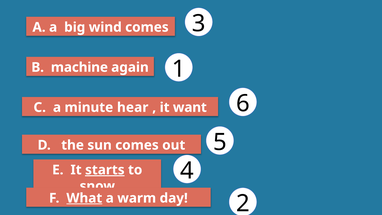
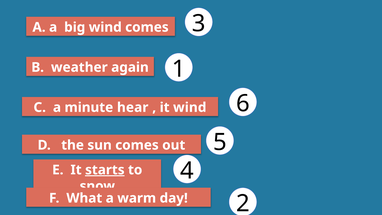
machine: machine -> weather
it want: want -> wind
What underline: present -> none
